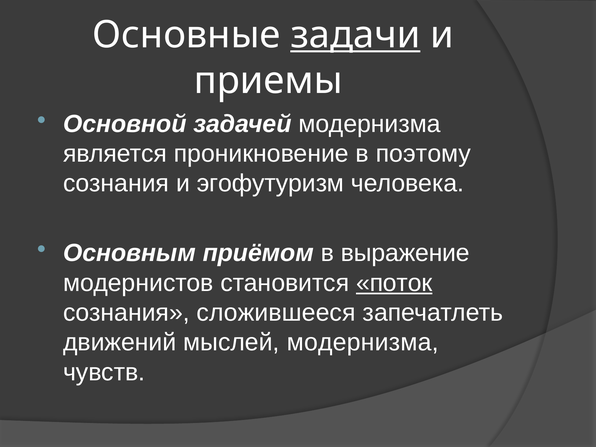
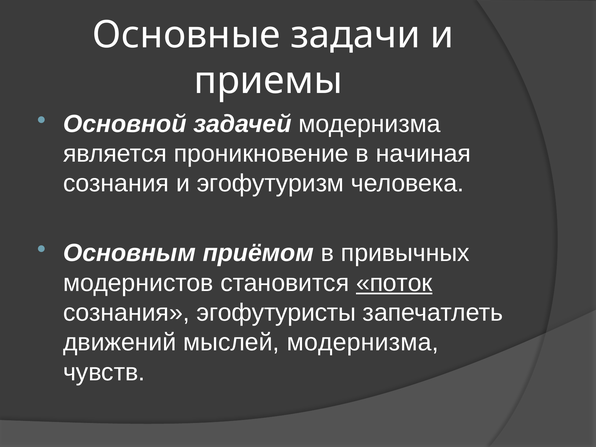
задачи underline: present -> none
поэтому: поэтому -> начиная
выражение: выражение -> привычных
сложившееся: сложившееся -> эгофутуристы
